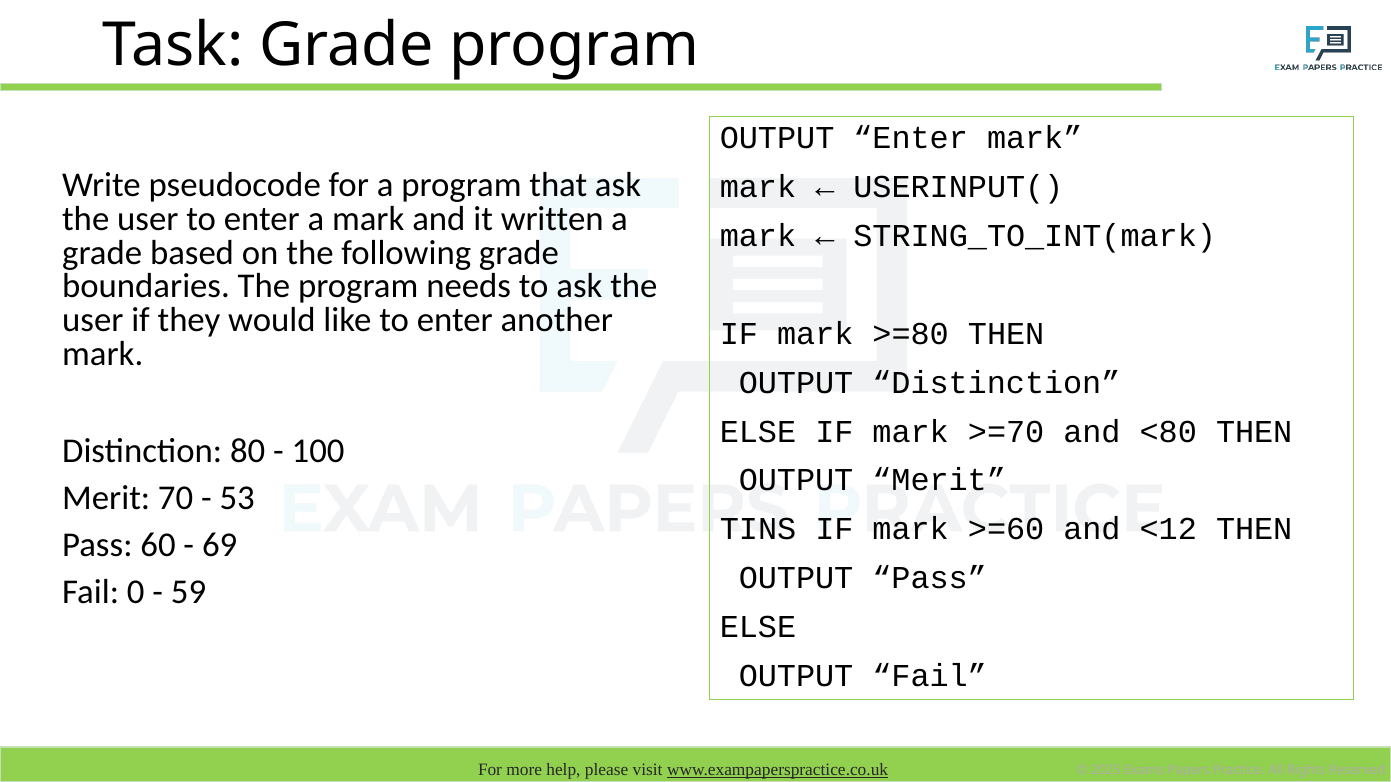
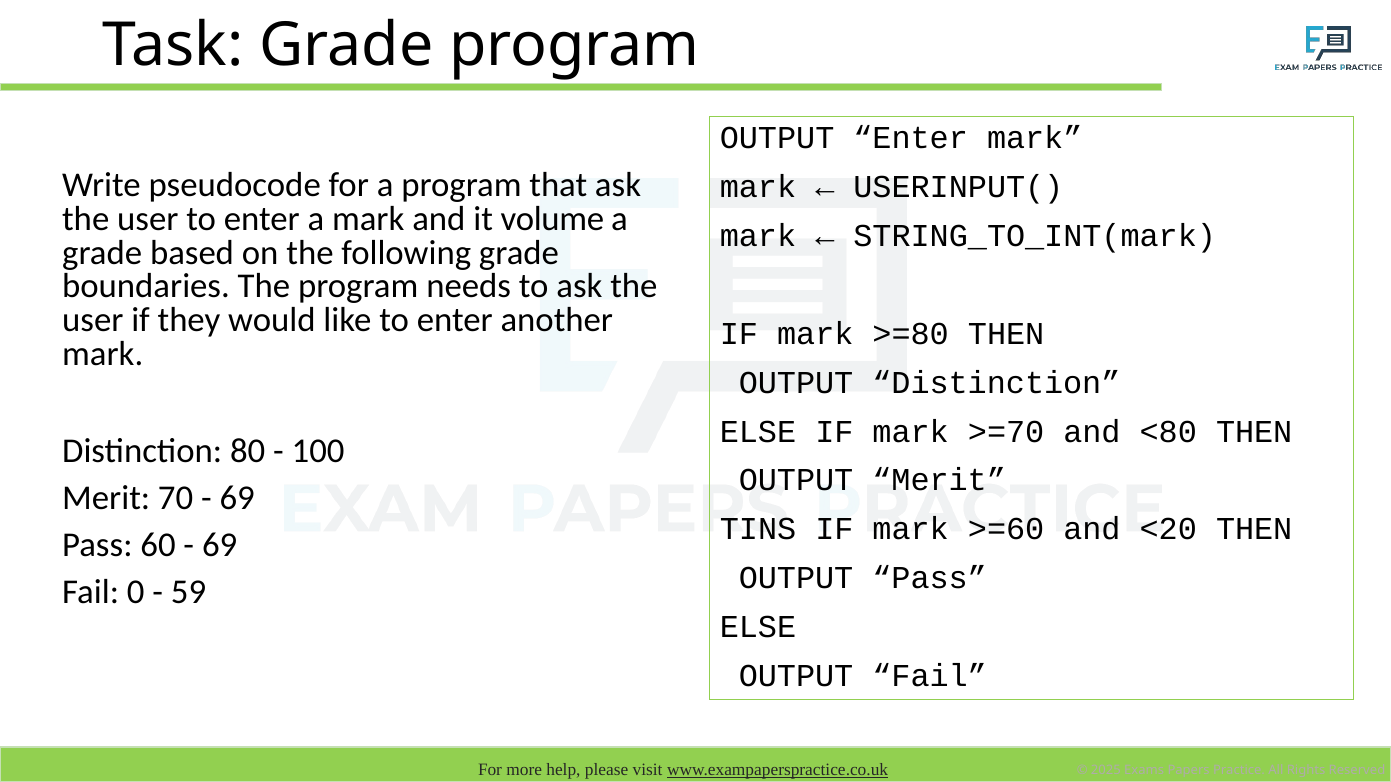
written: written -> volume
53 at (237, 498): 53 -> 69
<12: <12 -> <20
